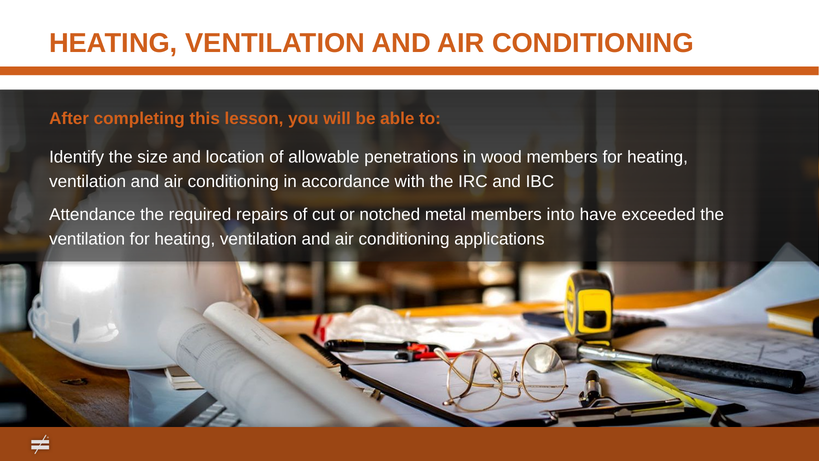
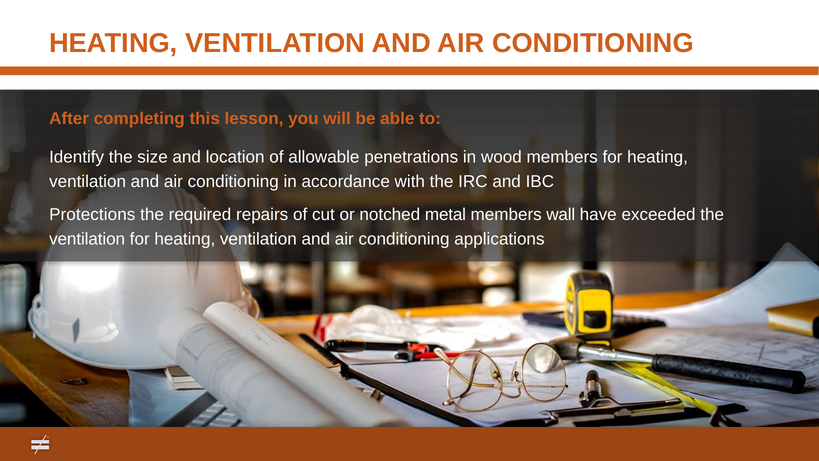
Attendance: Attendance -> Protections
into: into -> wall
